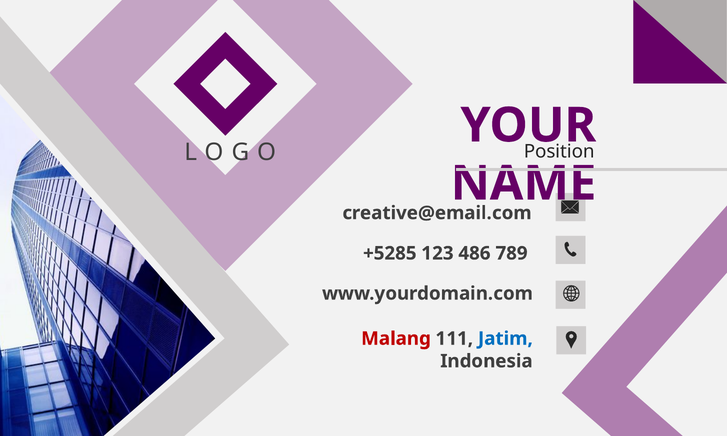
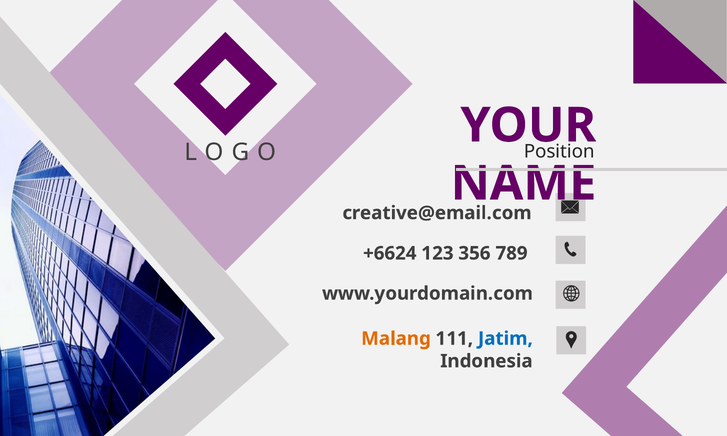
+5285: +5285 -> +6624
486: 486 -> 356
Malang colour: red -> orange
